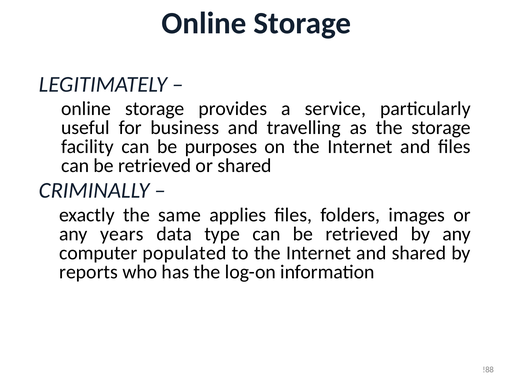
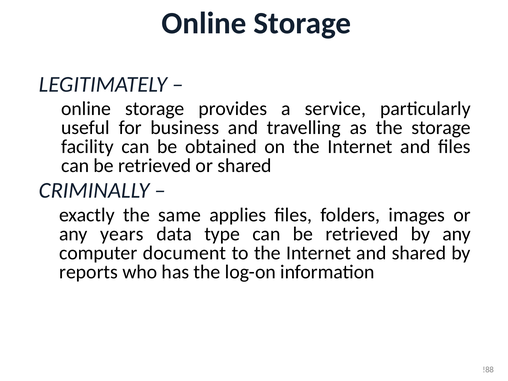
purposes: purposes -> obtained
populated: populated -> document
